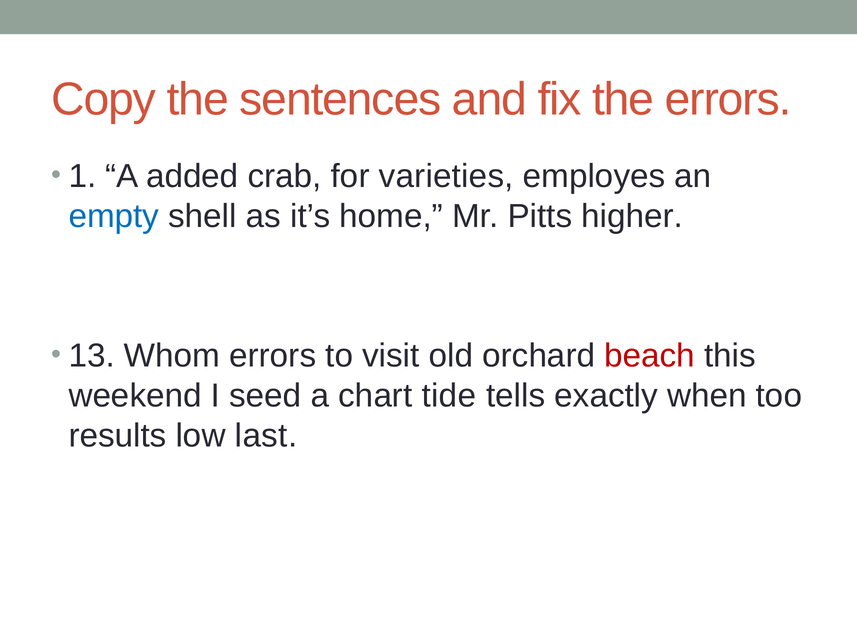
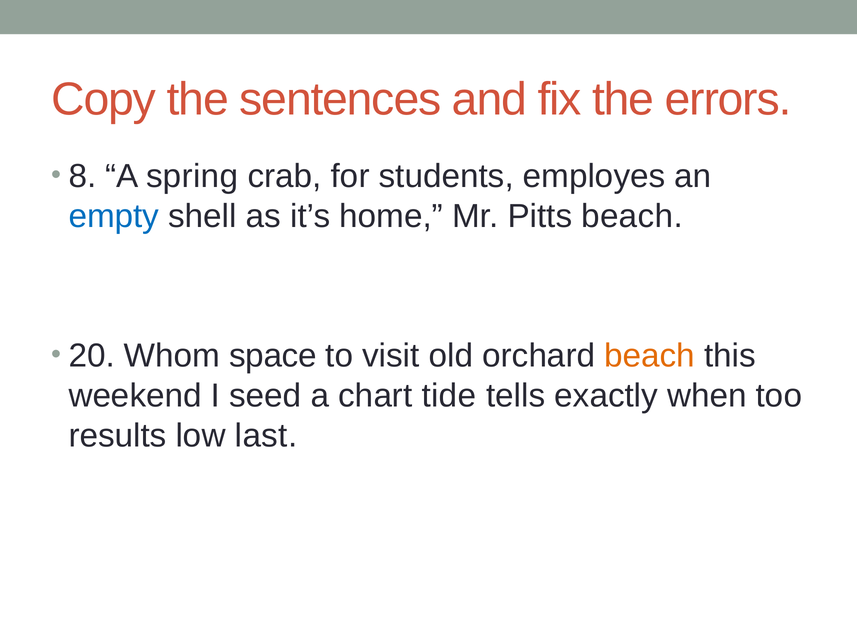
1: 1 -> 8
added: added -> spring
varieties: varieties -> students
Pitts higher: higher -> beach
13: 13 -> 20
Whom errors: errors -> space
beach at (650, 356) colour: red -> orange
